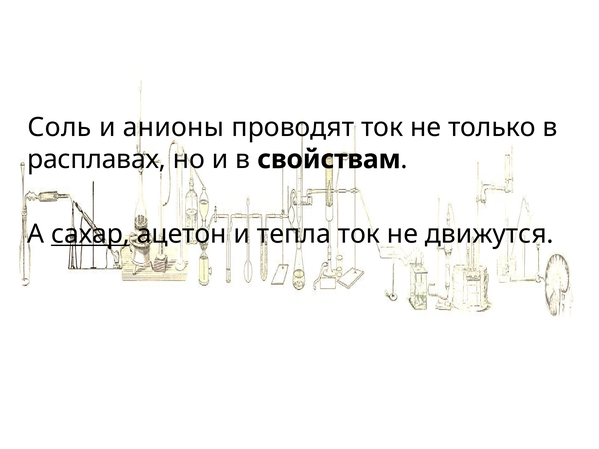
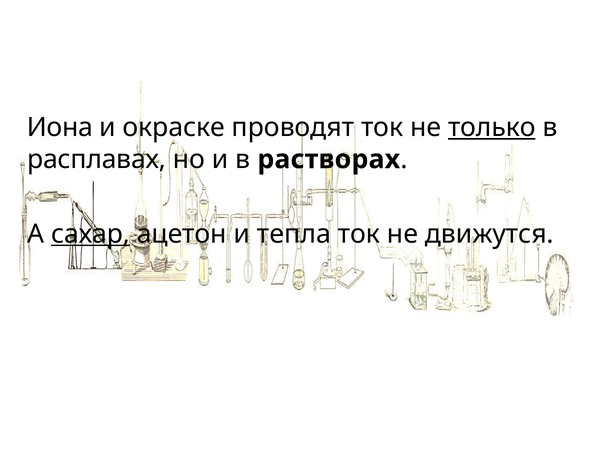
Соль: Соль -> Иона
анионы: анионы -> окраске
только underline: none -> present
свойствам: свойствам -> растворах
